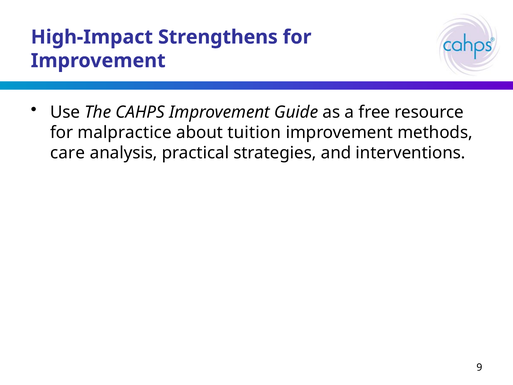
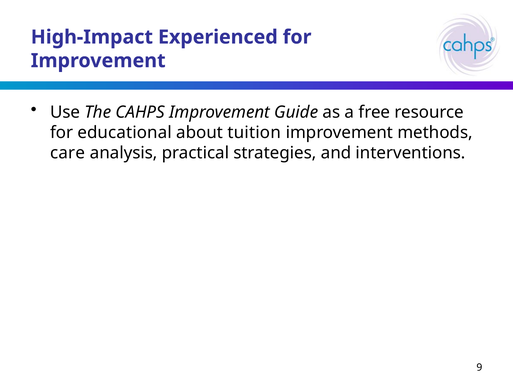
Strengthens: Strengthens -> Experienced
malpractice: malpractice -> educational
